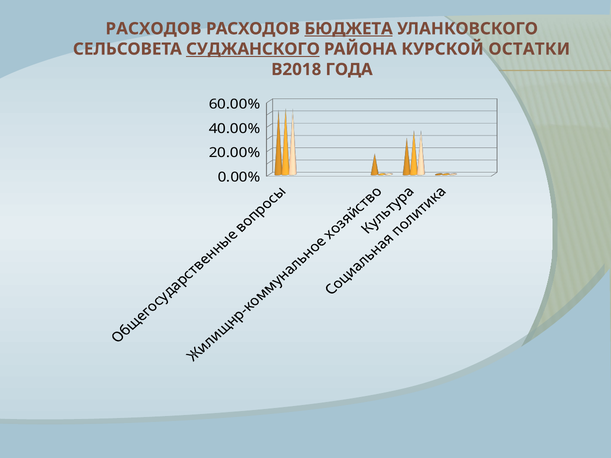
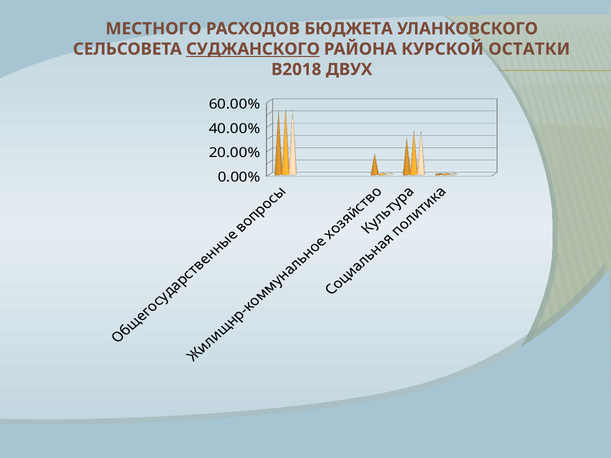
РАСХОДОВ at (153, 29): РАСХОДОВ -> МЕСТНОГО
БЮДЖЕТА underline: present -> none
ГОДА: ГОДА -> ДВУХ
